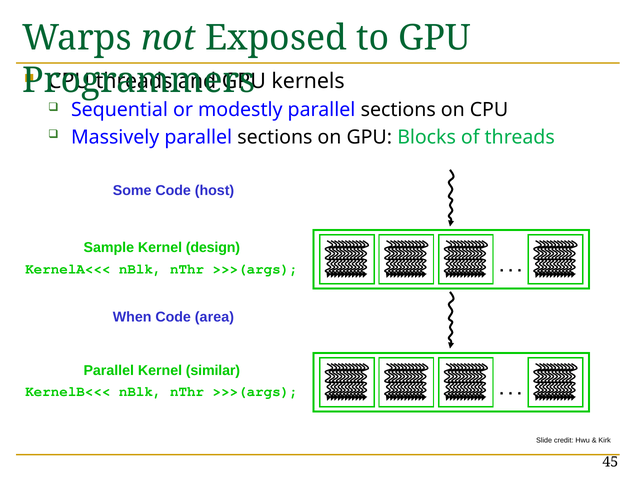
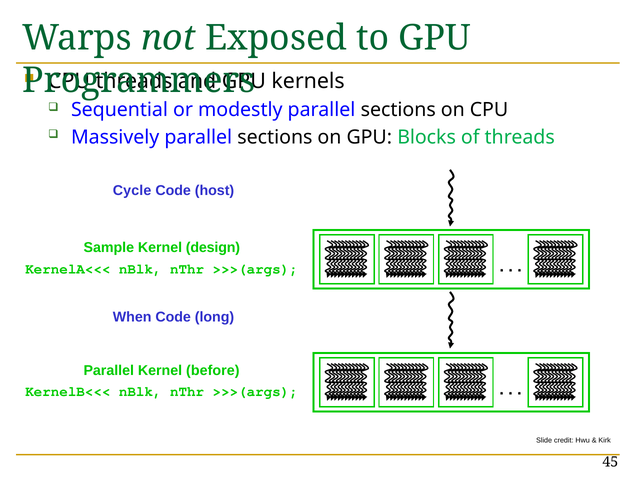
Some: Some -> Cycle
area: area -> long
similar: similar -> before
